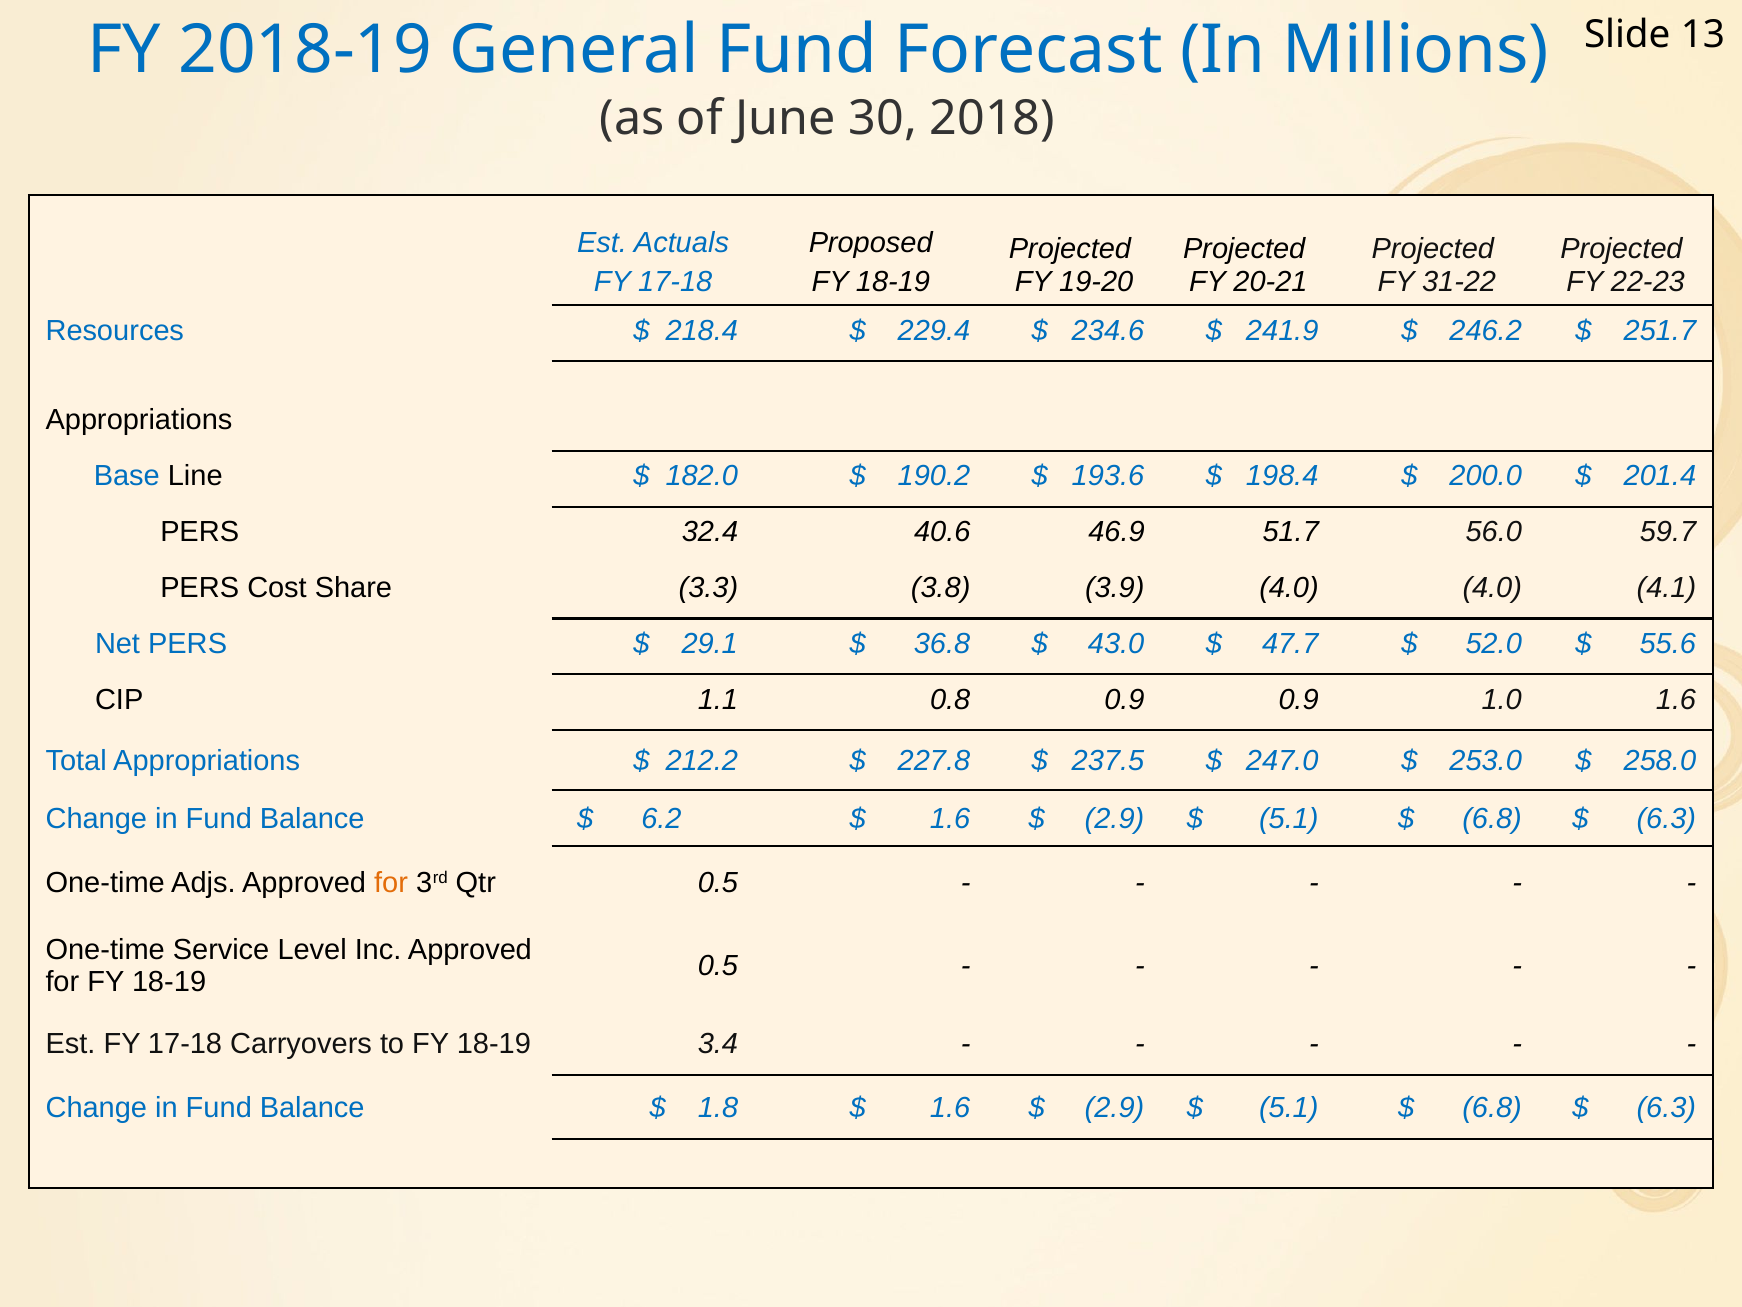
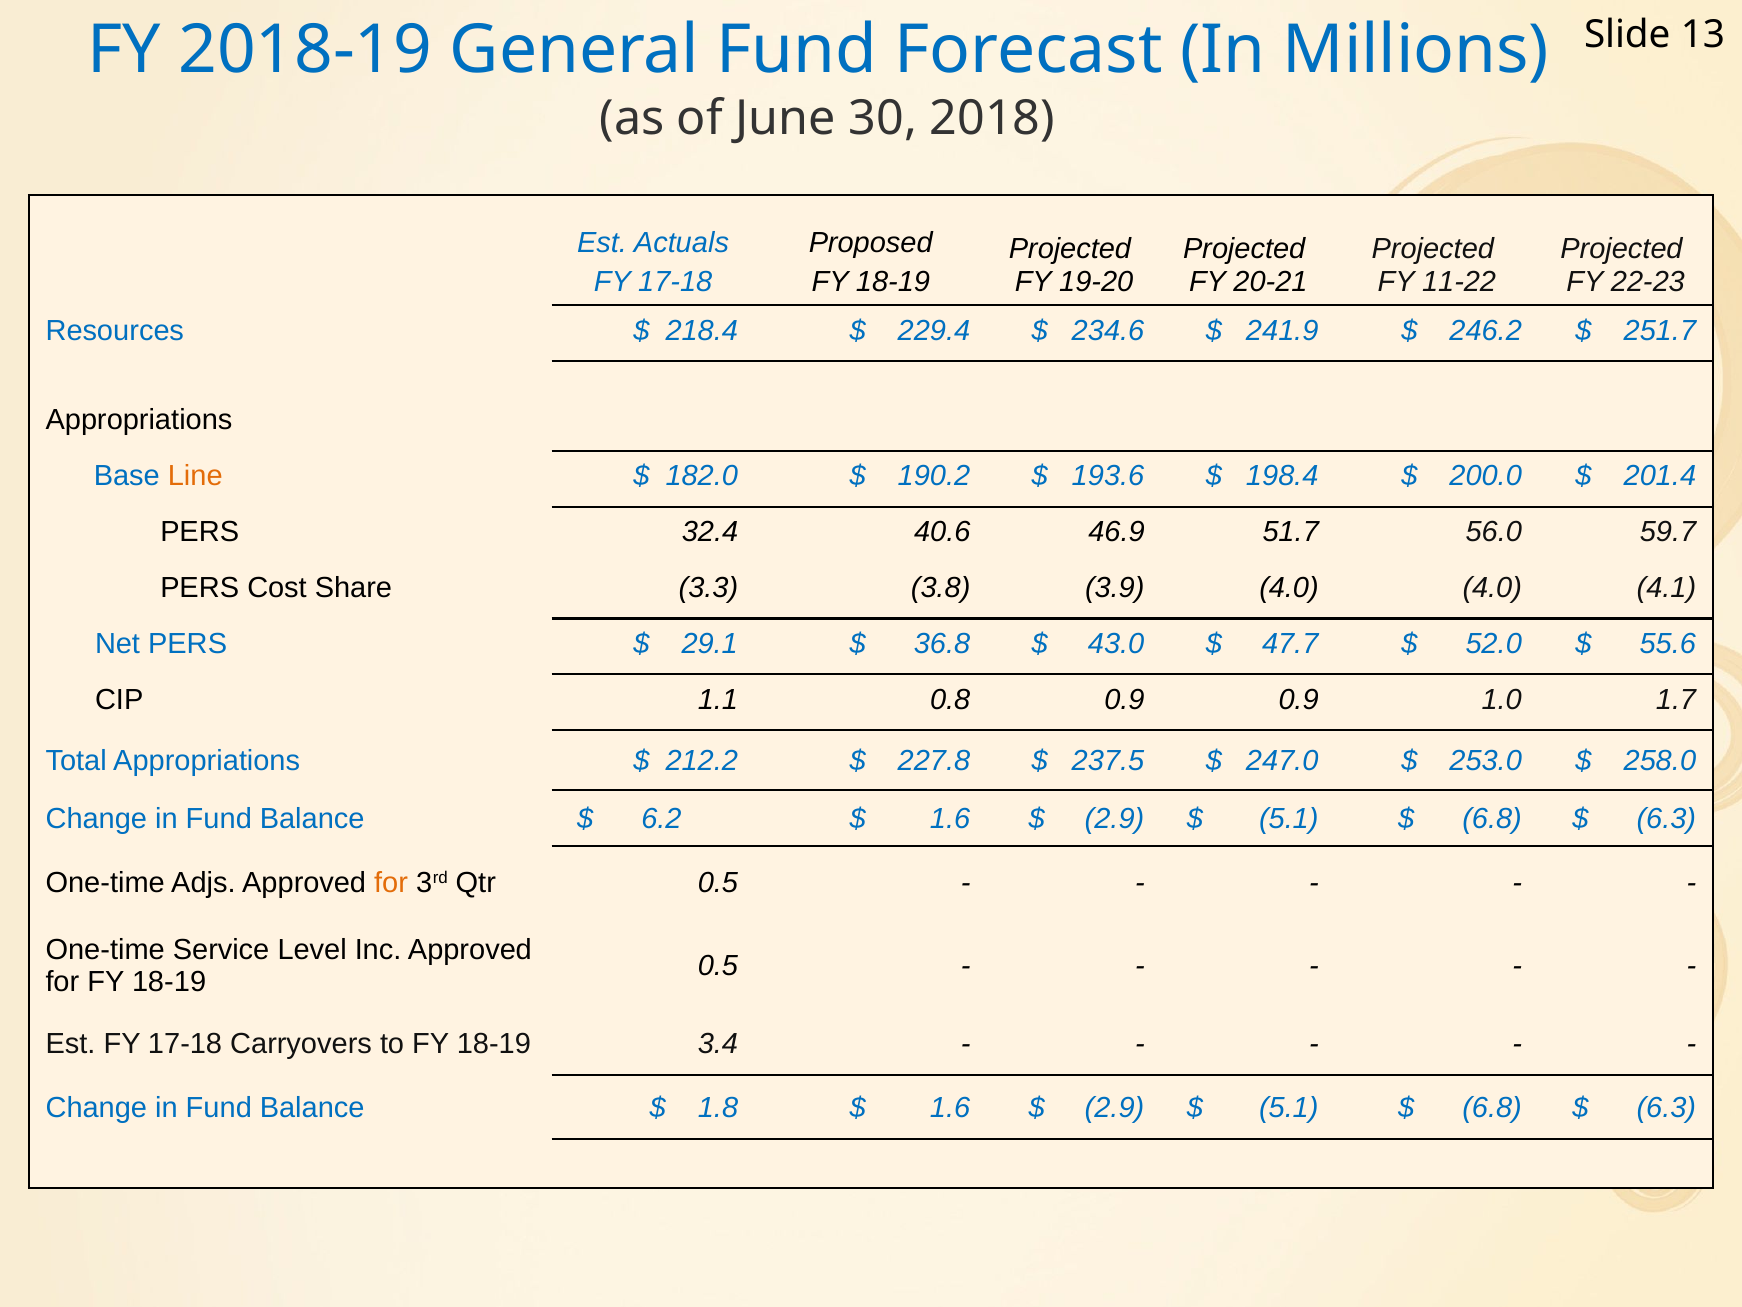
31-22: 31-22 -> 11-22
Line colour: black -> orange
1.0 1.6: 1.6 -> 1.7
